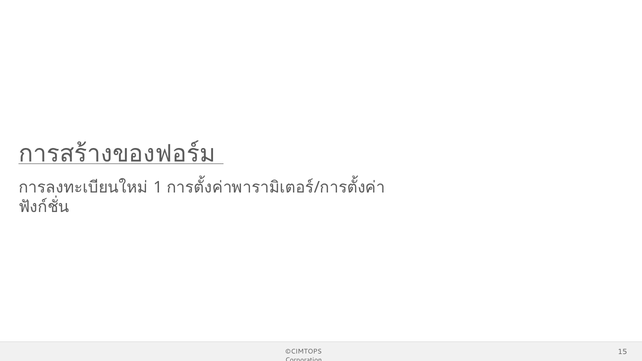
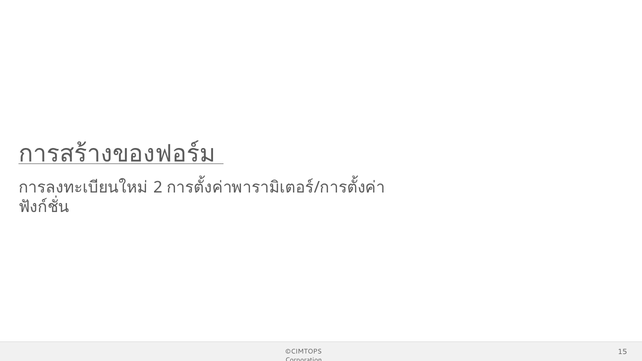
1: 1 -> 2
